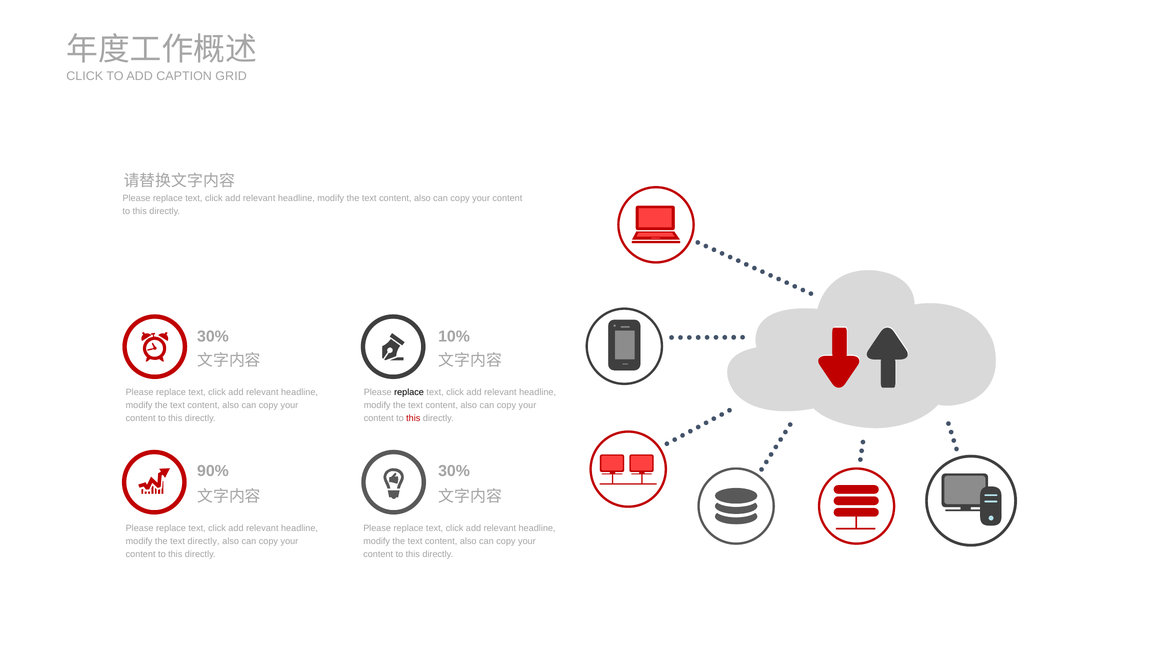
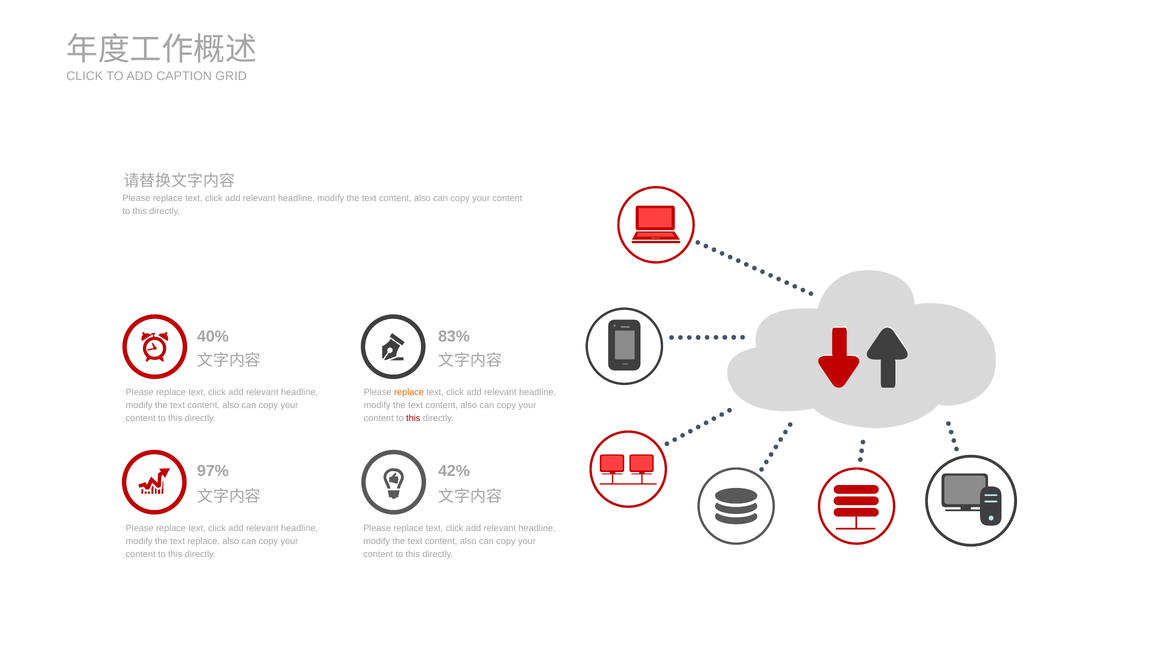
30% at (213, 336): 30% -> 40%
10%: 10% -> 83%
replace at (409, 392) colour: black -> orange
90%: 90% -> 97%
30% at (454, 471): 30% -> 42%
text directly: directly -> replace
